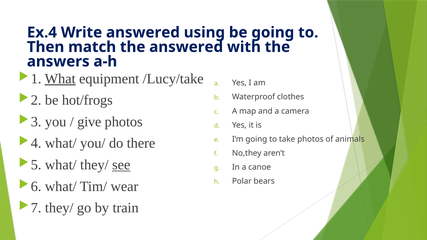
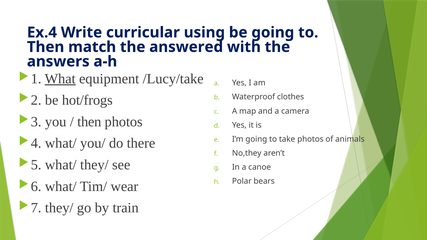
Write answered: answered -> curricular
give at (89, 122): give -> then
see underline: present -> none
